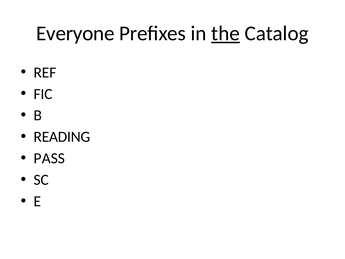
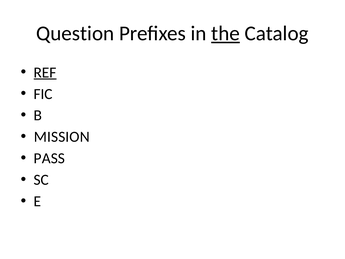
Everyone: Everyone -> Question
REF underline: none -> present
READING: READING -> MISSION
